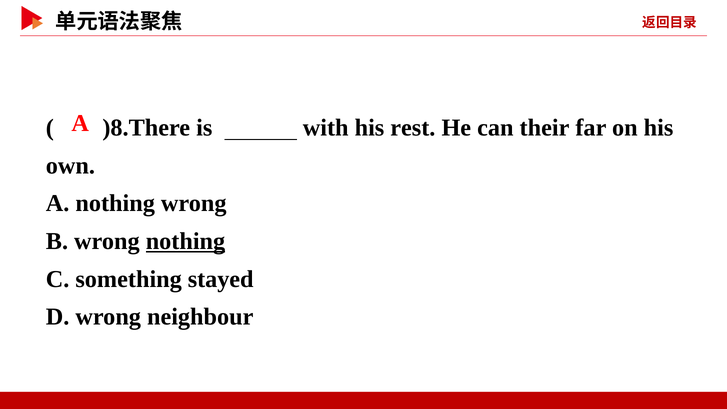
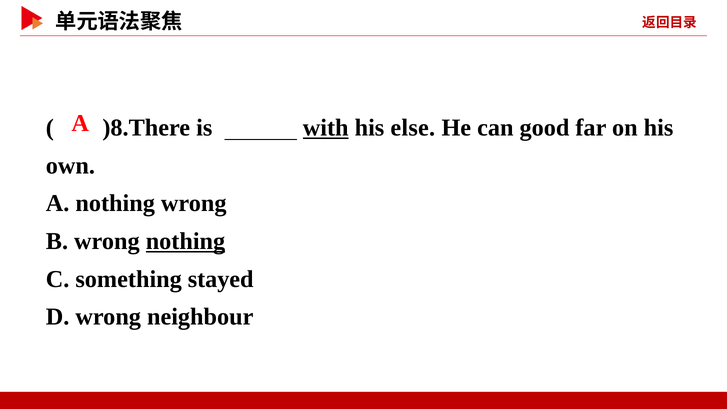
with underline: none -> present
rest: rest -> else
their: their -> good
